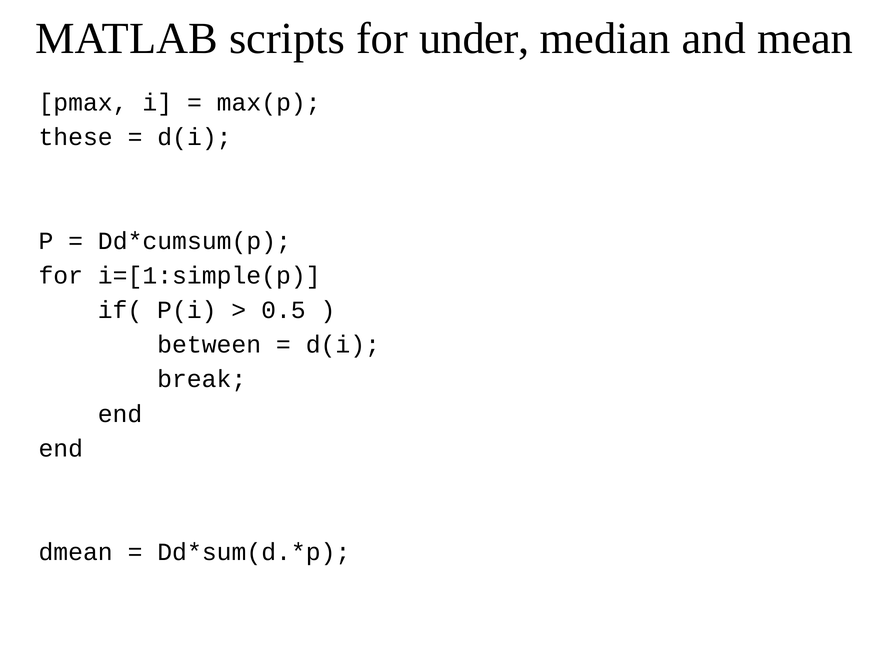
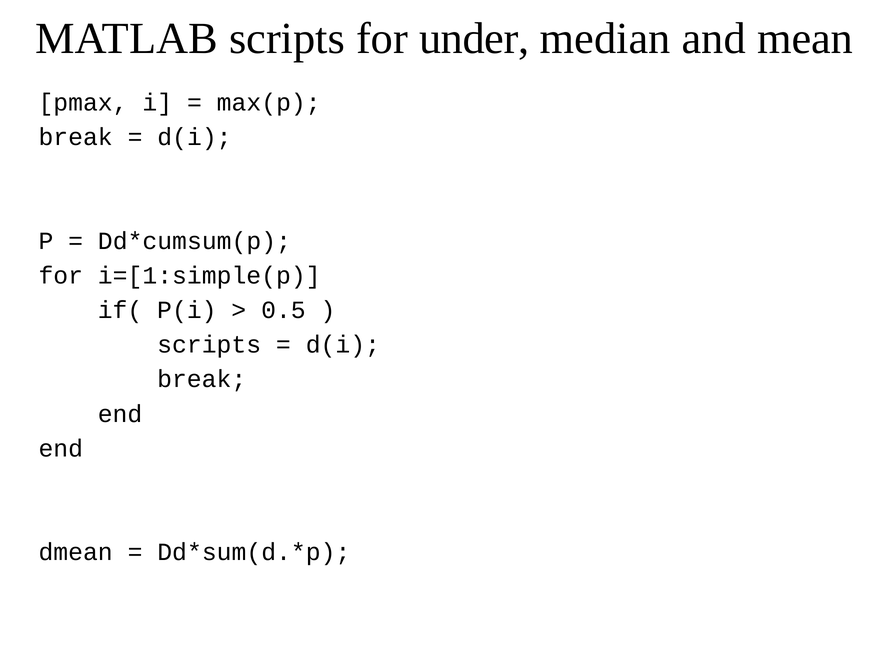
these at (76, 137): these -> break
between at (209, 345): between -> scripts
